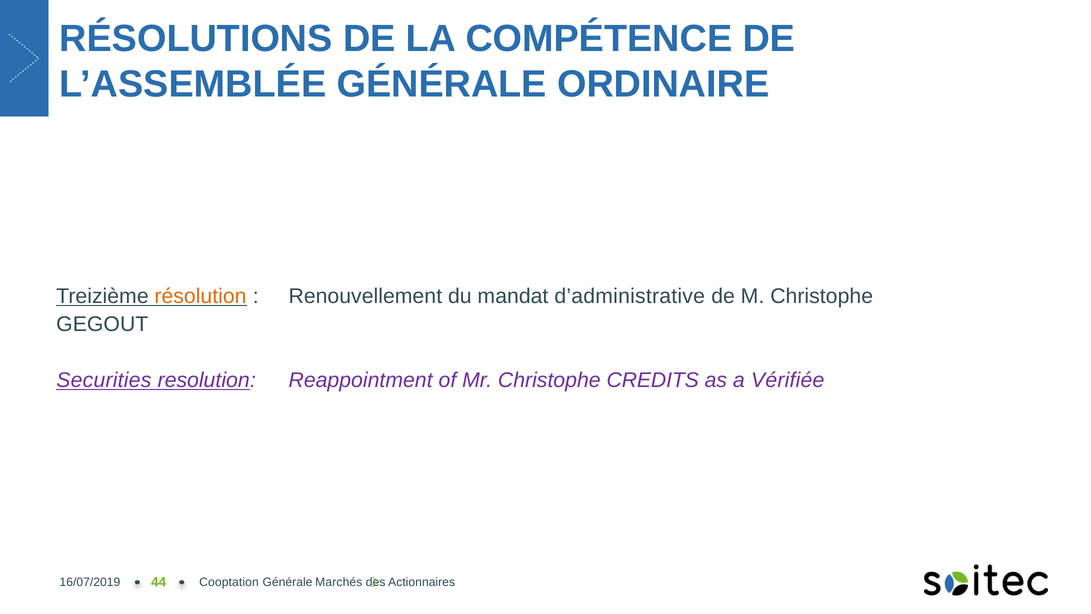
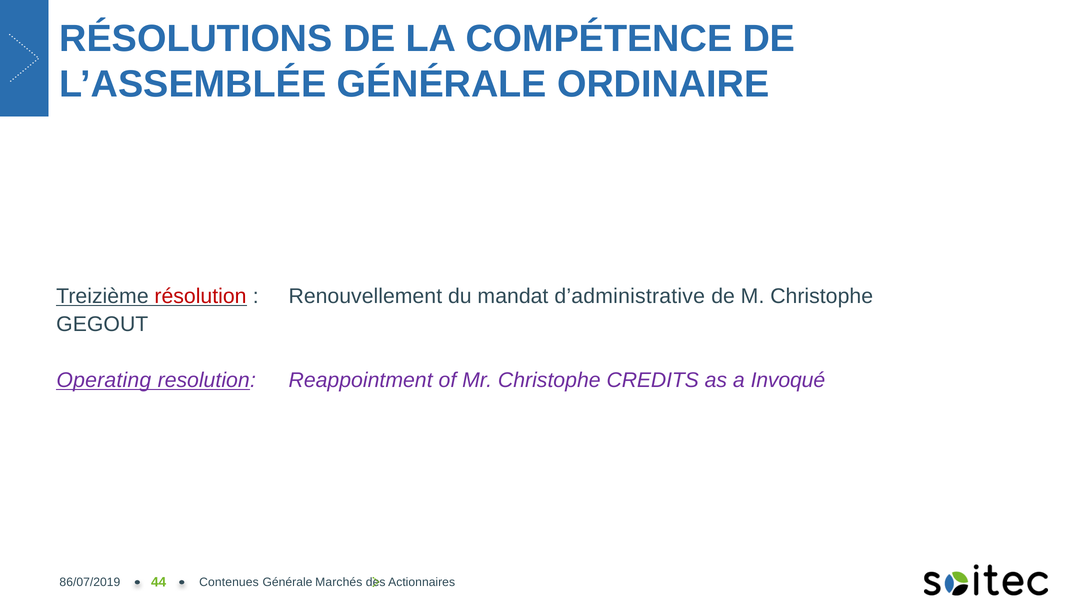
résolution colour: orange -> red
Securities: Securities -> Operating
Vérifiée: Vérifiée -> Invoqué
16/07/2019: 16/07/2019 -> 86/07/2019
Cooptation: Cooptation -> Contenues
